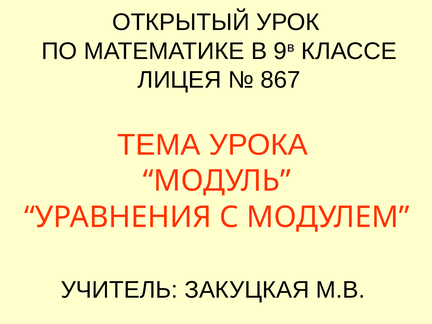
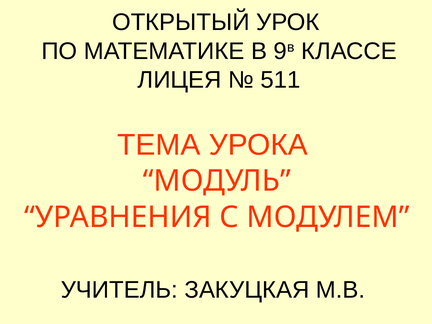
867: 867 -> 511
